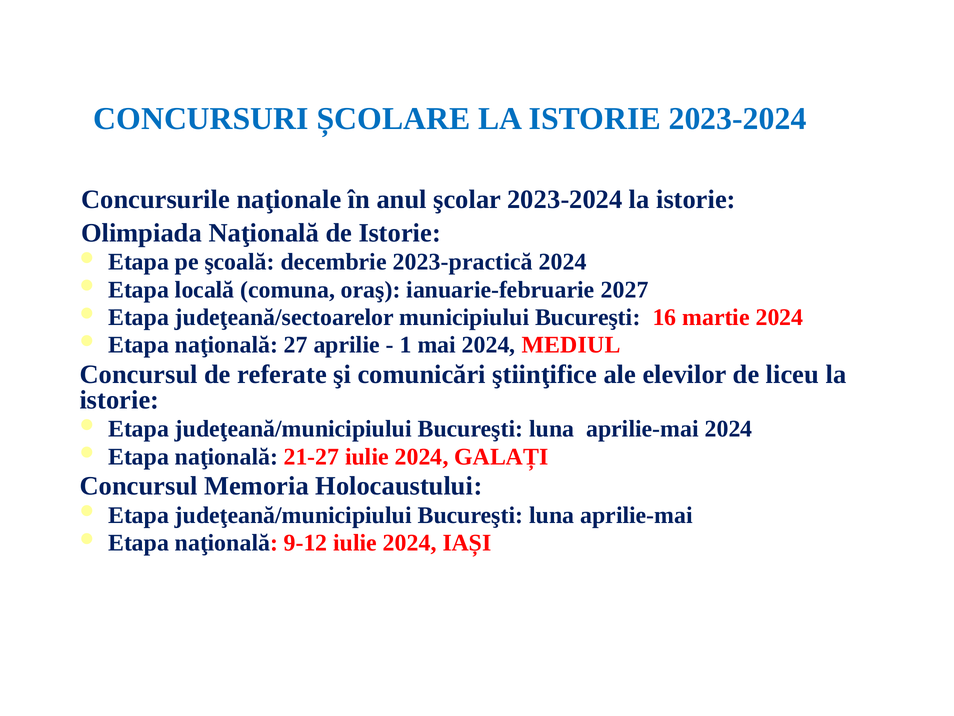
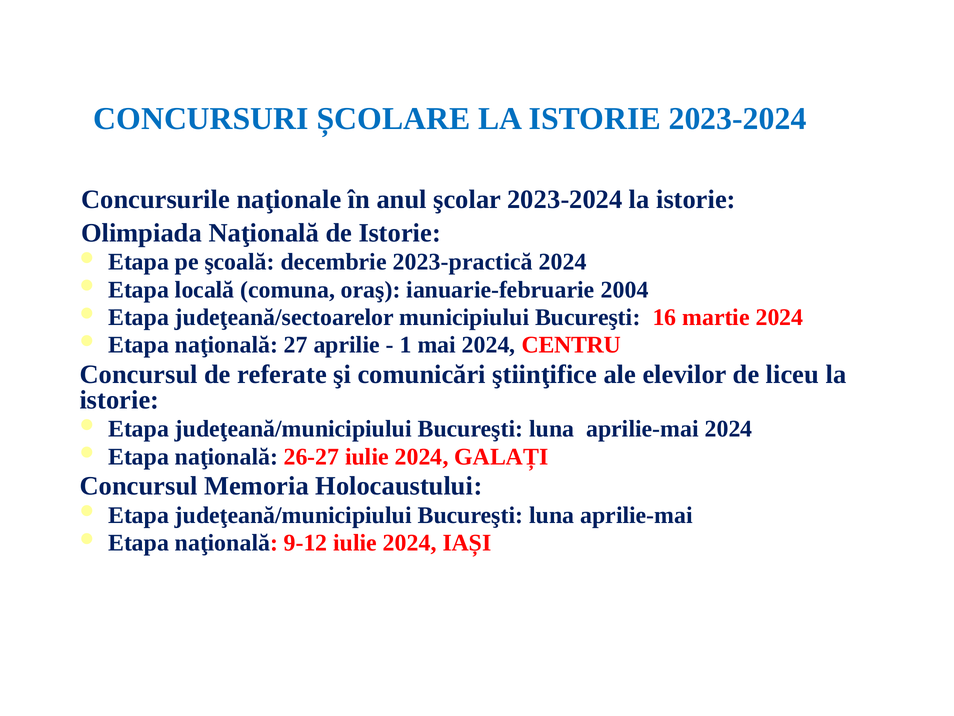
2027: 2027 -> 2004
MEDIUL: MEDIUL -> CENTRU
21-27: 21-27 -> 26-27
